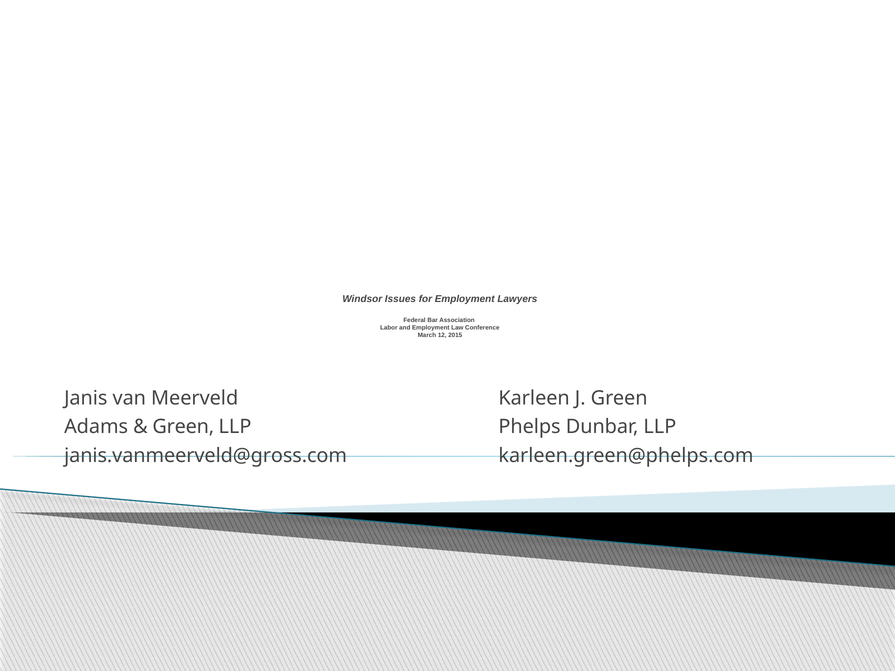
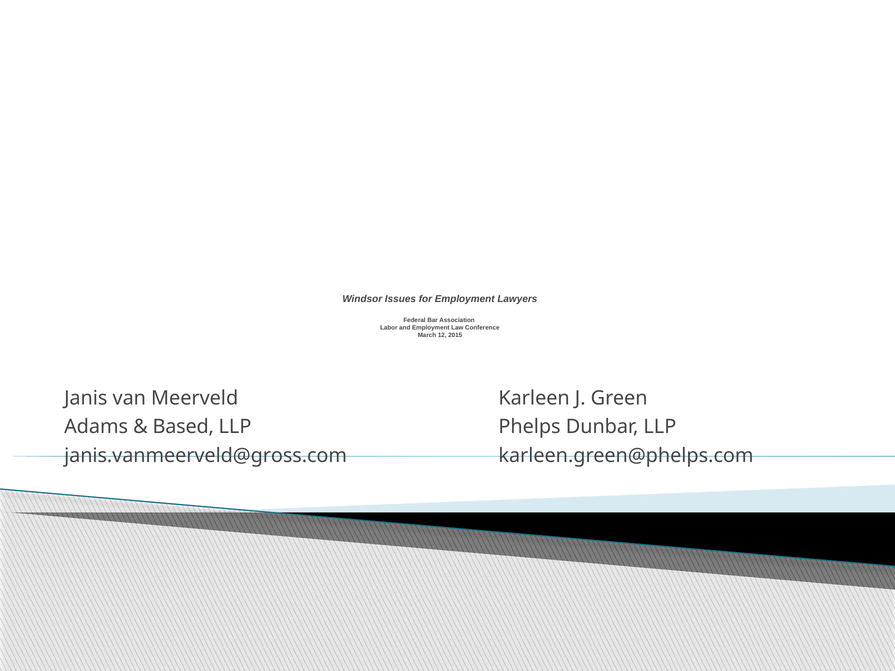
Green at (183, 427): Green -> Based
